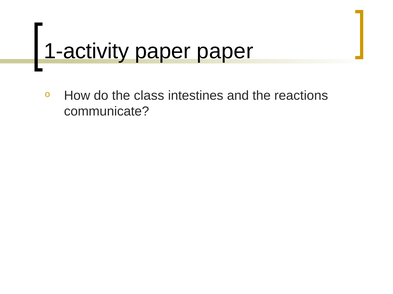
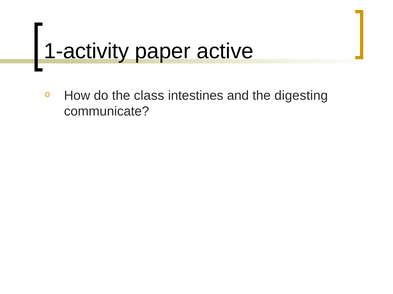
paper paper: paper -> active
reactions: reactions -> digesting
